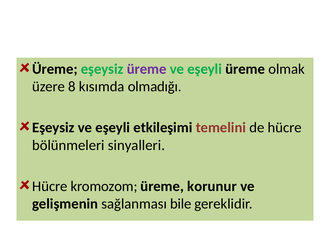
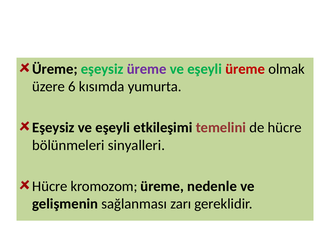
üreme at (245, 69) colour: black -> red
8: 8 -> 6
olmadığı: olmadığı -> yumurta
korunur: korunur -> nedenle
bile: bile -> zarı
